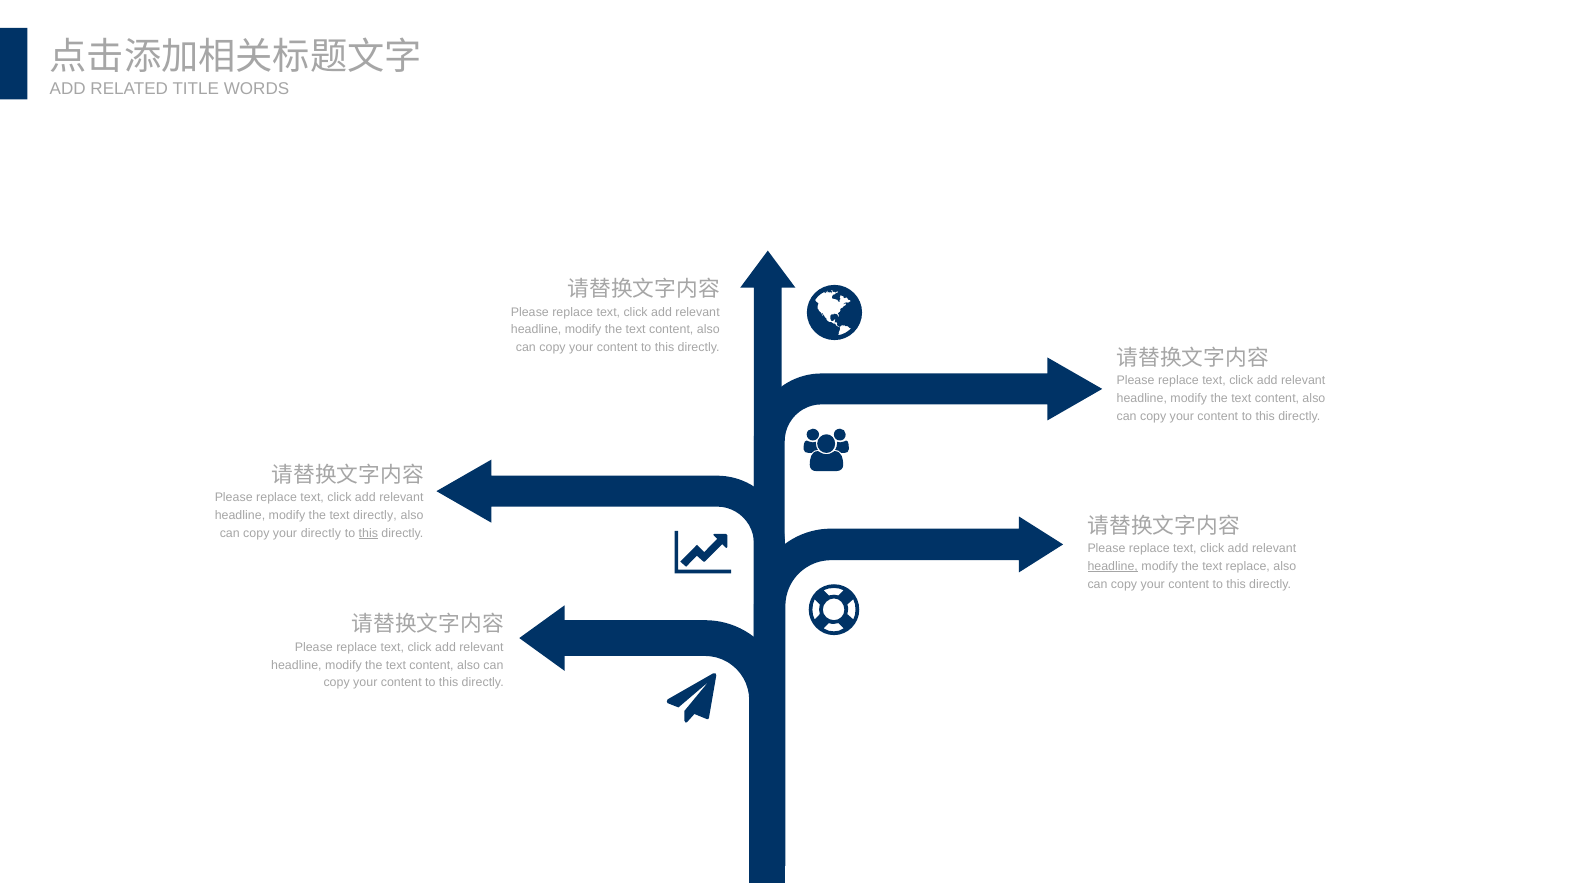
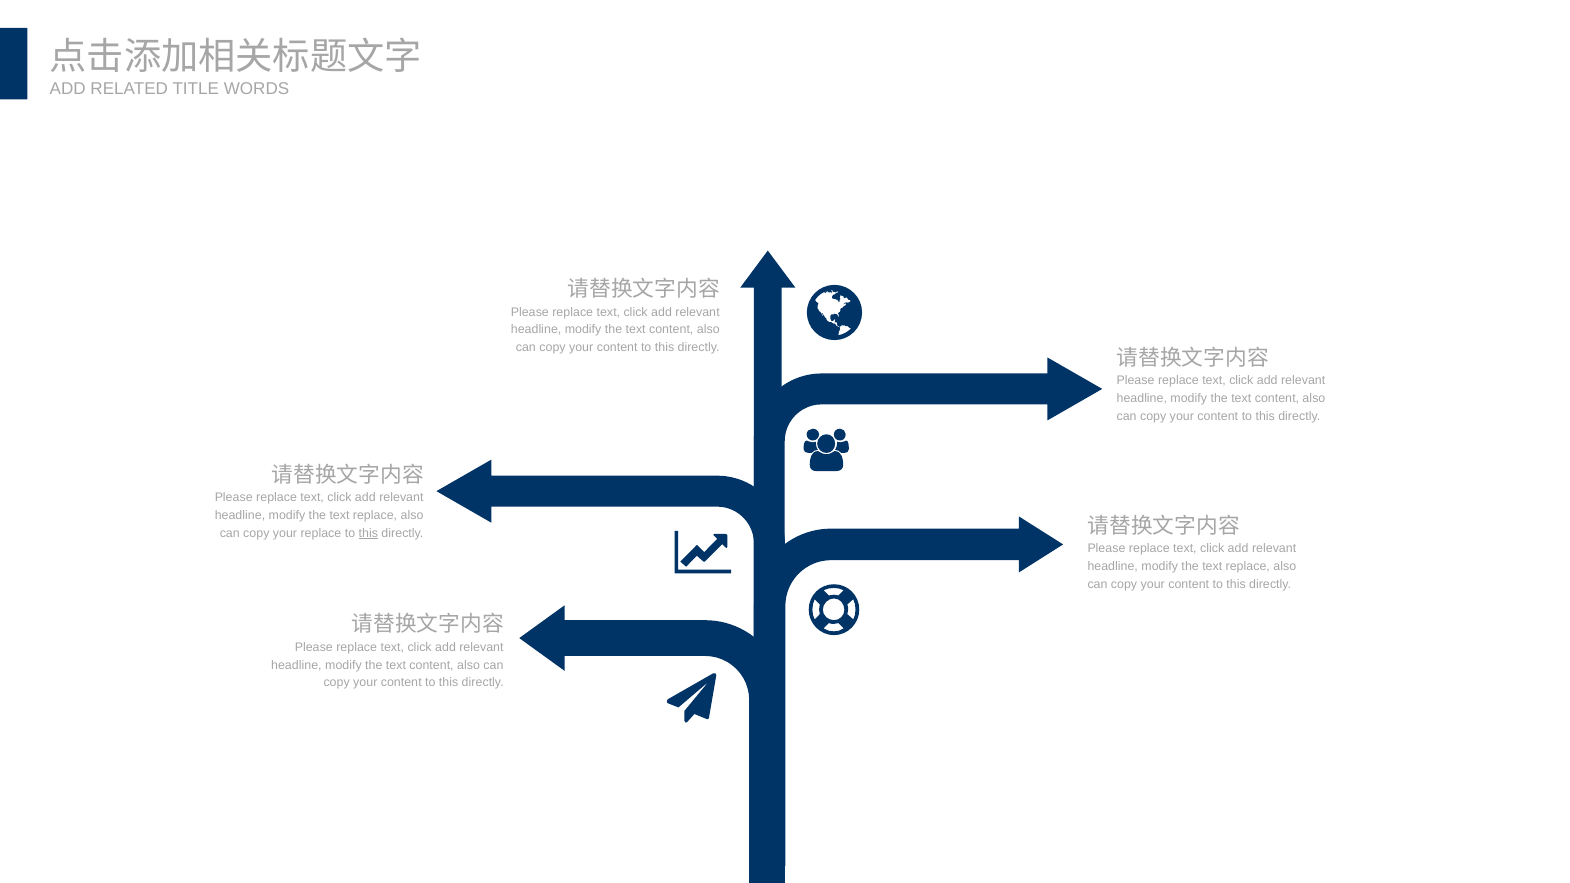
directly at (375, 516): directly -> replace
your directly: directly -> replace
headline at (1113, 566) underline: present -> none
